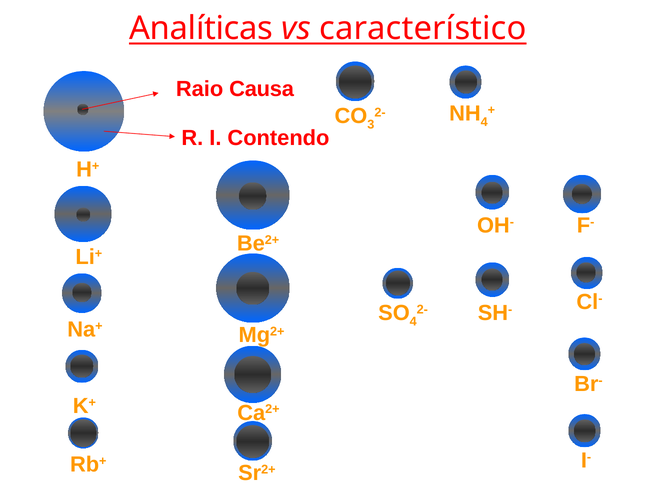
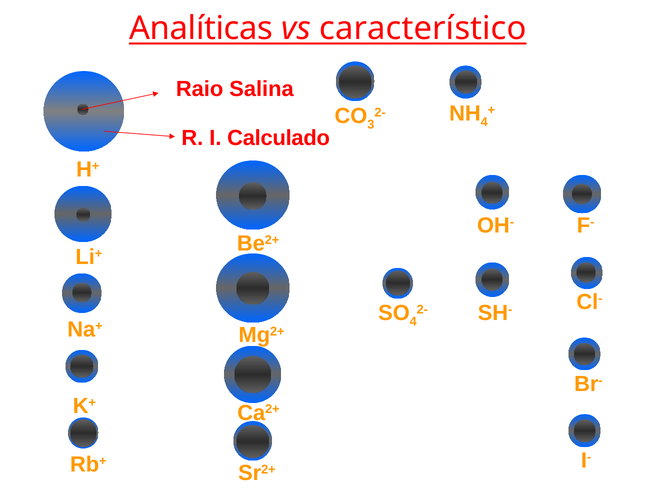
Causa: Causa -> Salina
Contendo: Contendo -> Calculado
